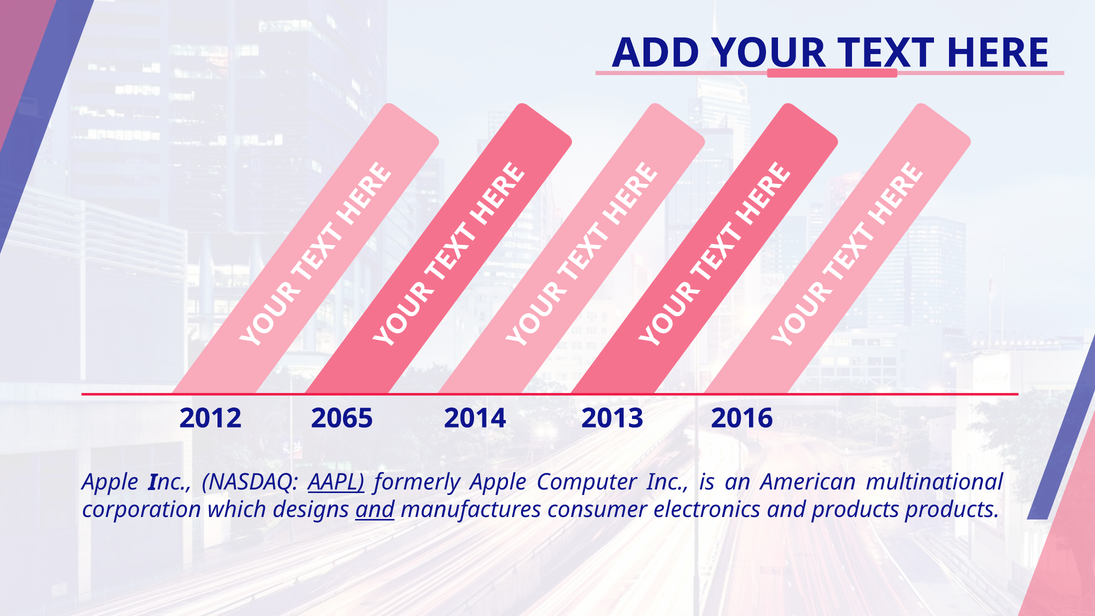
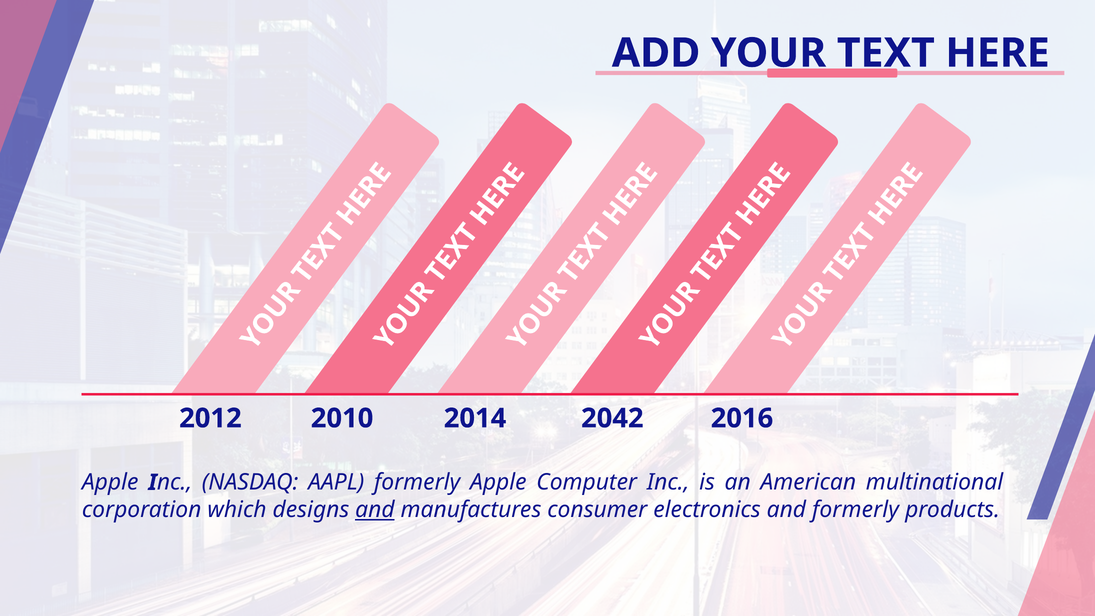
2065: 2065 -> 2010
2013: 2013 -> 2042
AAPL underline: present -> none
and products: products -> formerly
